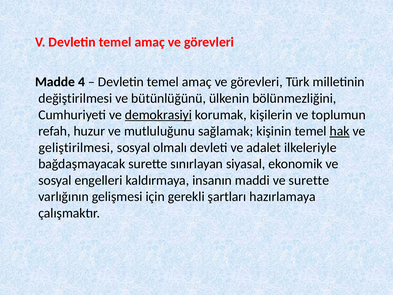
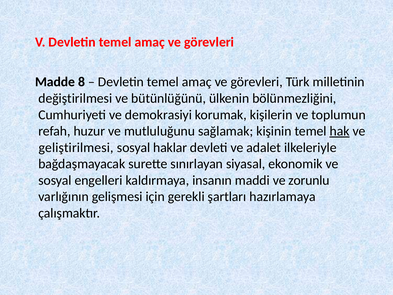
4: 4 -> 8
demokrasiyi underline: present -> none
olmalı: olmalı -> haklar
ve surette: surette -> zorunlu
